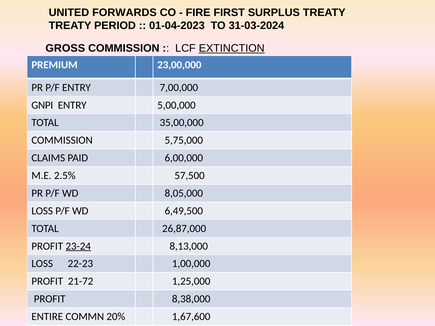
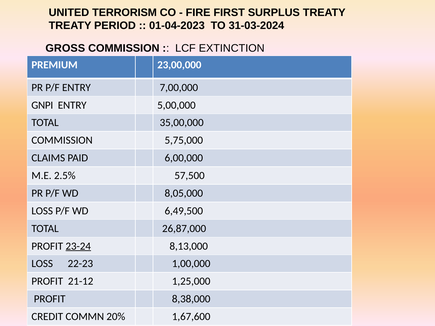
FORWARDS: FORWARDS -> TERRORISM
EXTINCTION underline: present -> none
21-72: 21-72 -> 21-12
ENTIRE: ENTIRE -> CREDIT
